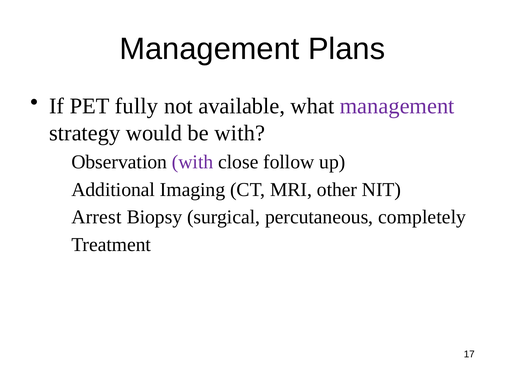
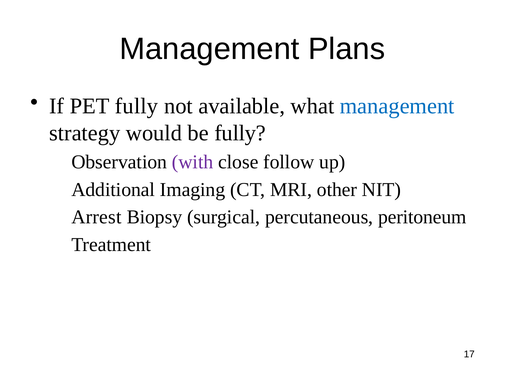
management at (397, 106) colour: purple -> blue
be with: with -> fully
completely: completely -> peritoneum
